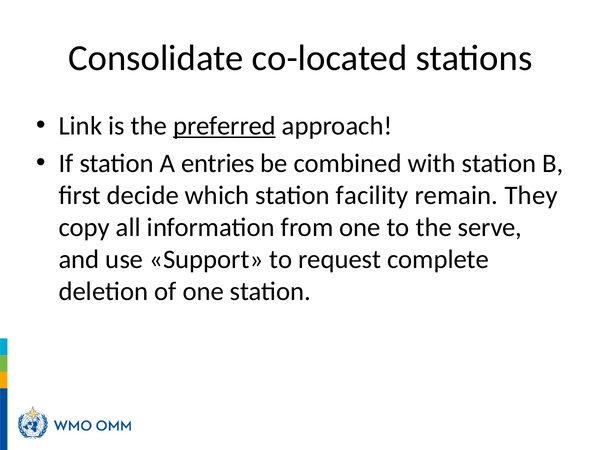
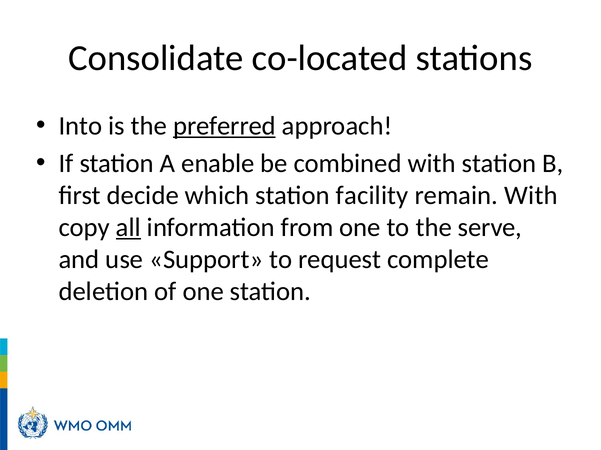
Link: Link -> Into
entries: entries -> enable
remain They: They -> With
all underline: none -> present
